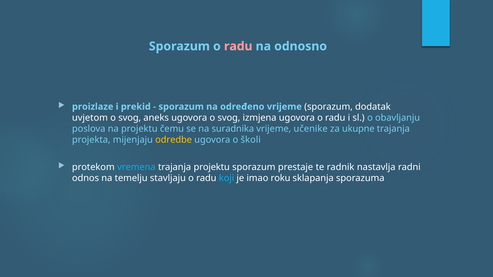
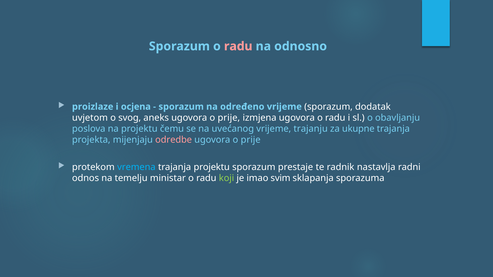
prekid: prekid -> ocjena
aneks ugovora o svog: svog -> prije
suradnika: suradnika -> uvećanog
učenike: učenike -> trajanju
odredbe colour: yellow -> pink
školi at (251, 140): školi -> prije
stavljaju: stavljaju -> ministar
koji colour: light blue -> light green
roku: roku -> svim
